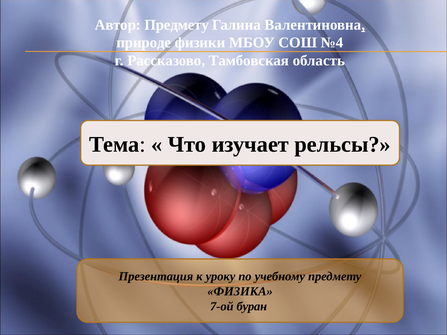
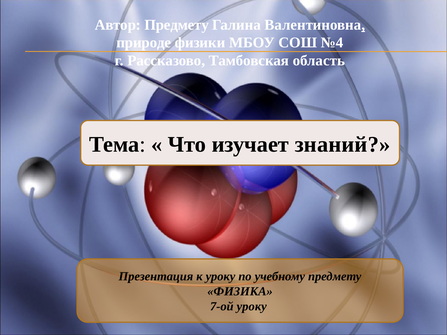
рельсы: рельсы -> знаний
7-ой буран: буран -> уроку
